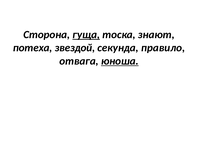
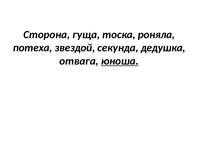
гуща underline: present -> none
знают: знают -> роняла
правило: правило -> дедушка
